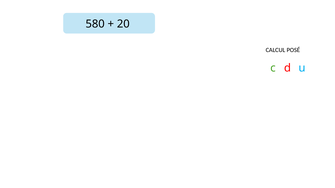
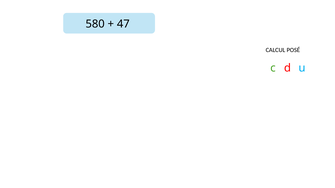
20: 20 -> 47
